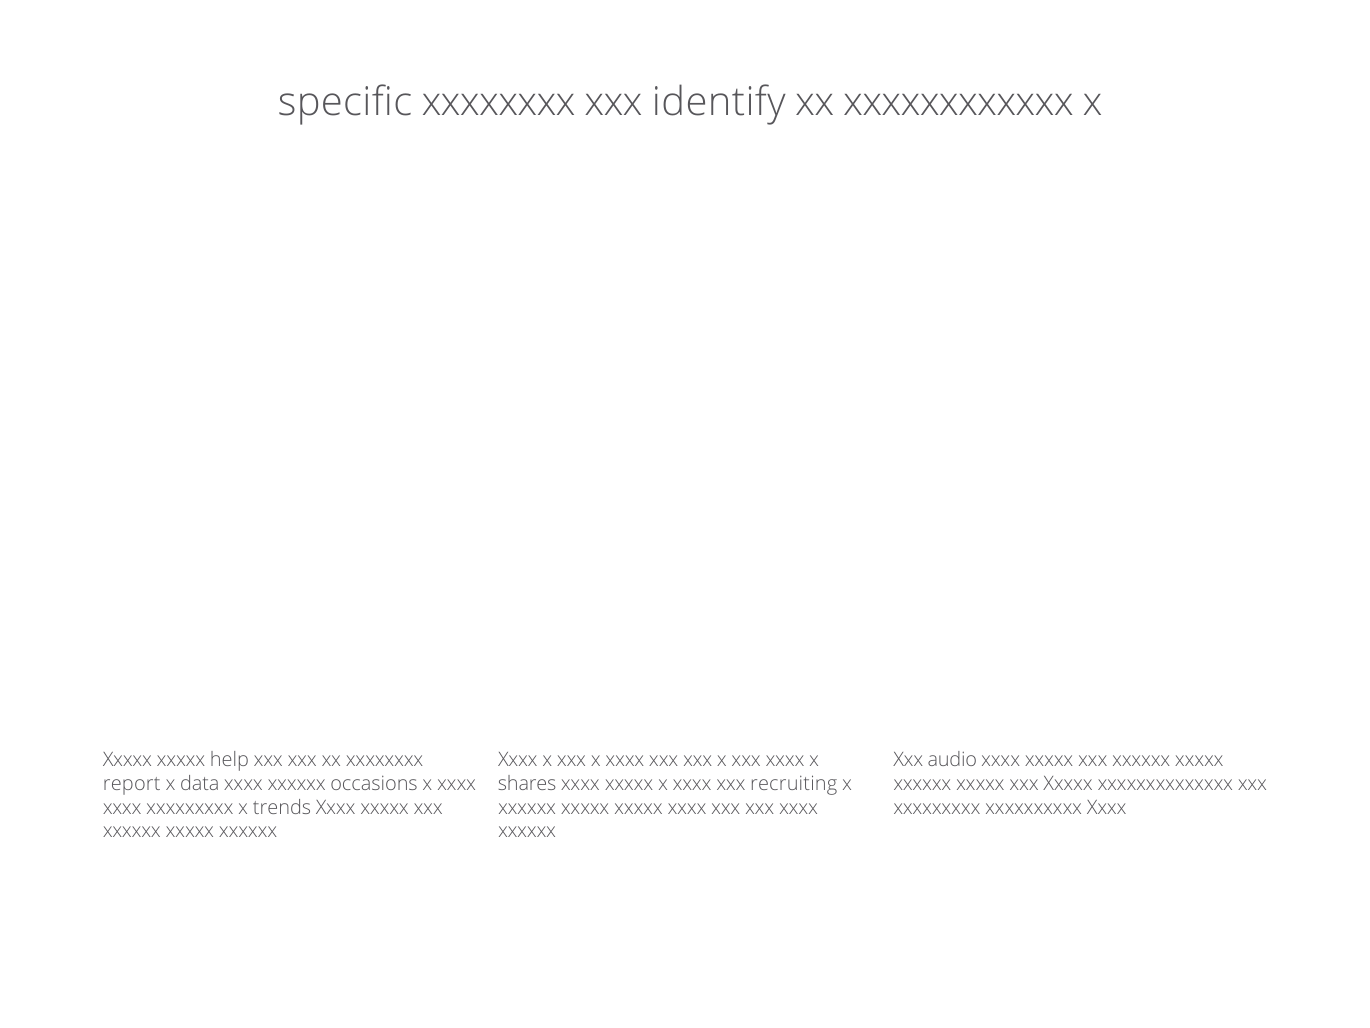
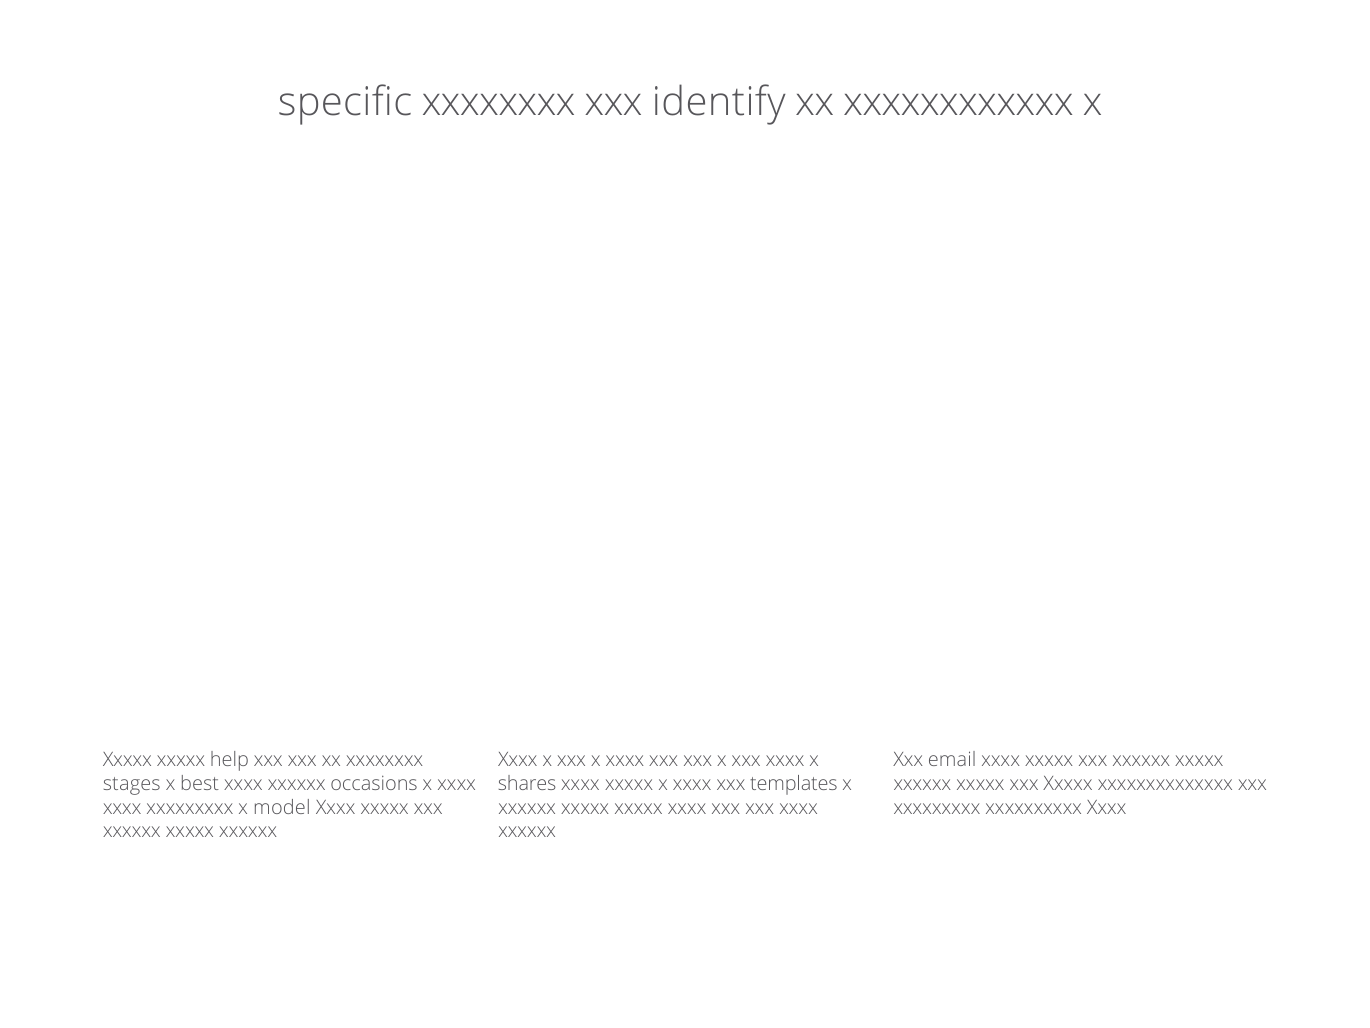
audio: audio -> email
report: report -> stages
data: data -> best
recruiting: recruiting -> templates
trends: trends -> model
